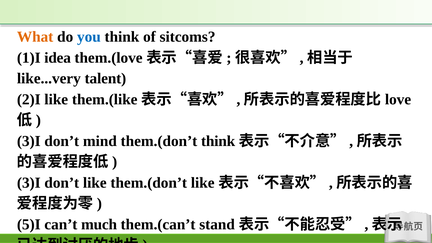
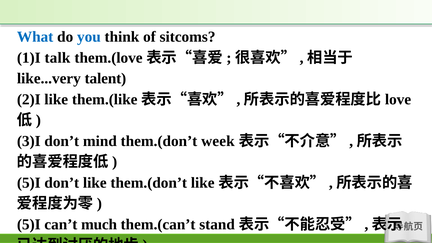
What colour: orange -> blue
idea: idea -> talk
them.(don’t think: think -> week
3)I at (29, 183): 3)I -> 5)I
